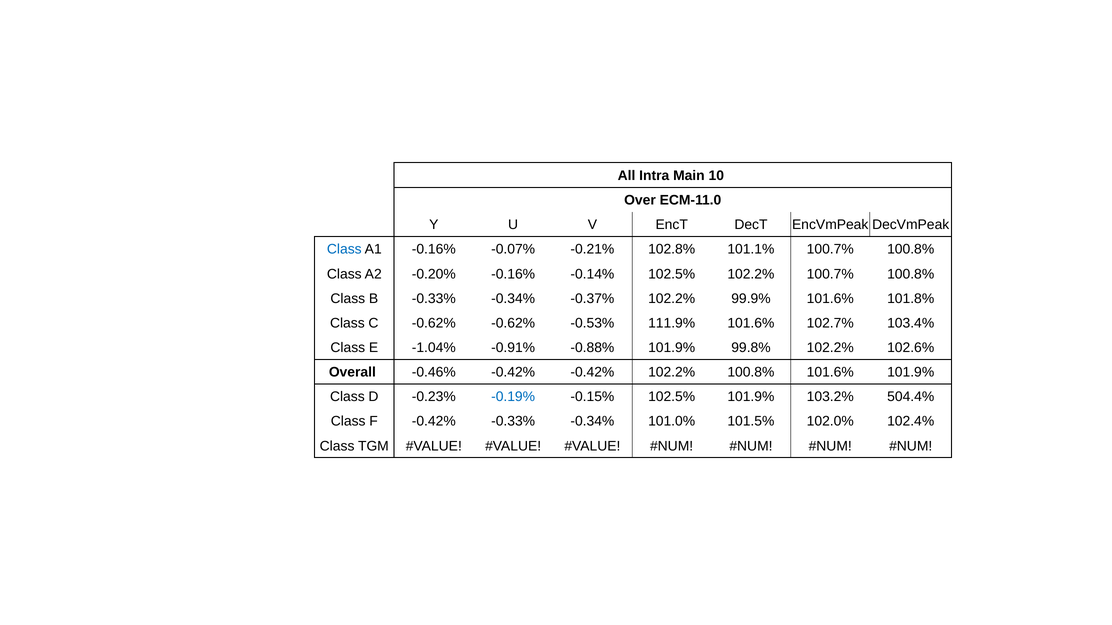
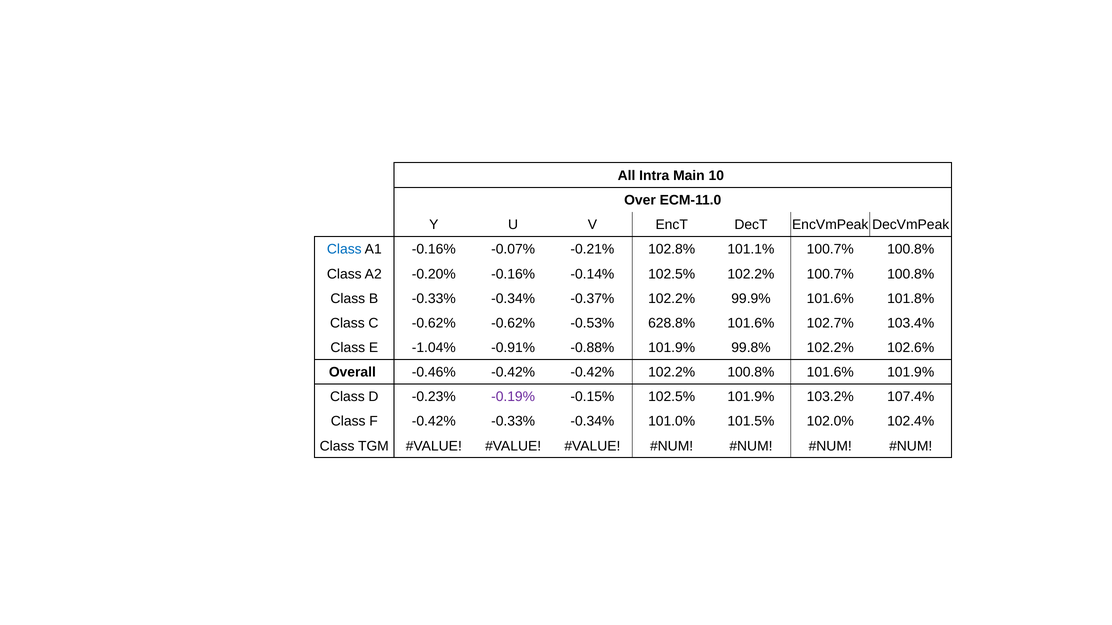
111.9%: 111.9% -> 628.8%
-0.19% colour: blue -> purple
504.4%: 504.4% -> 107.4%
